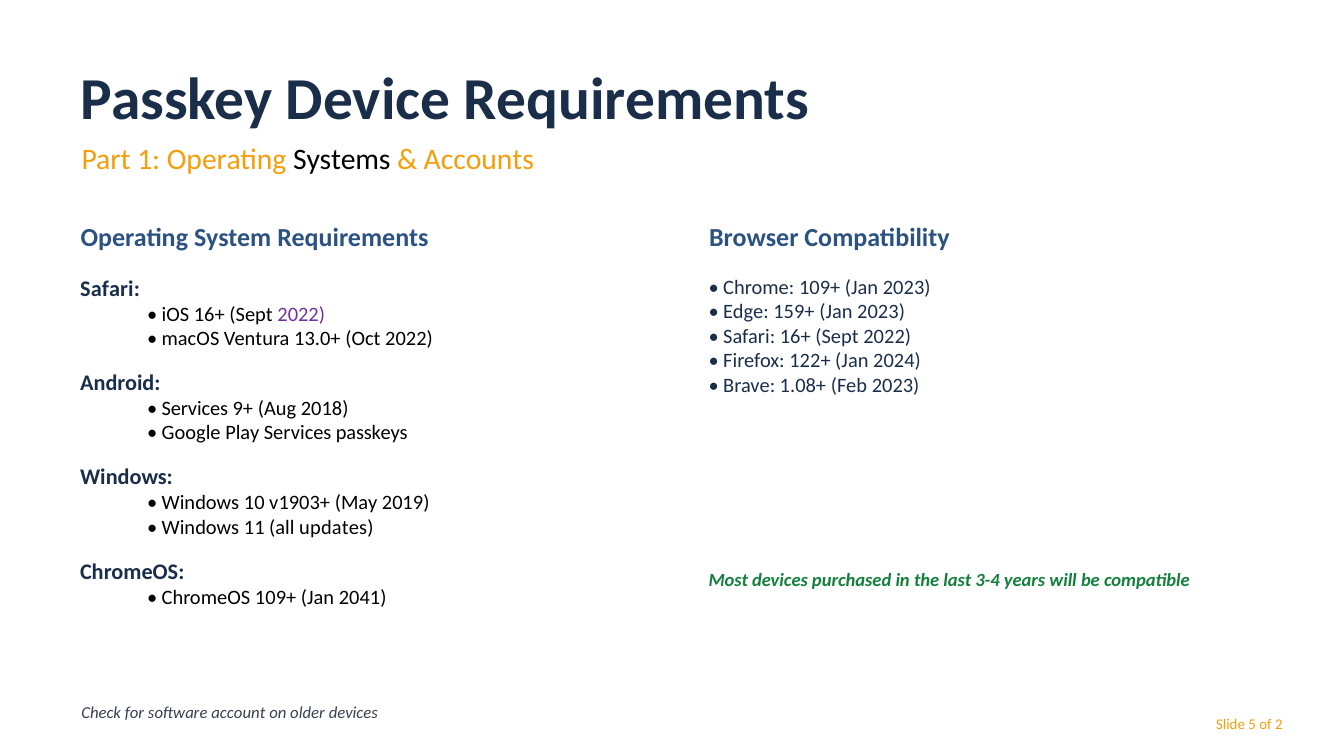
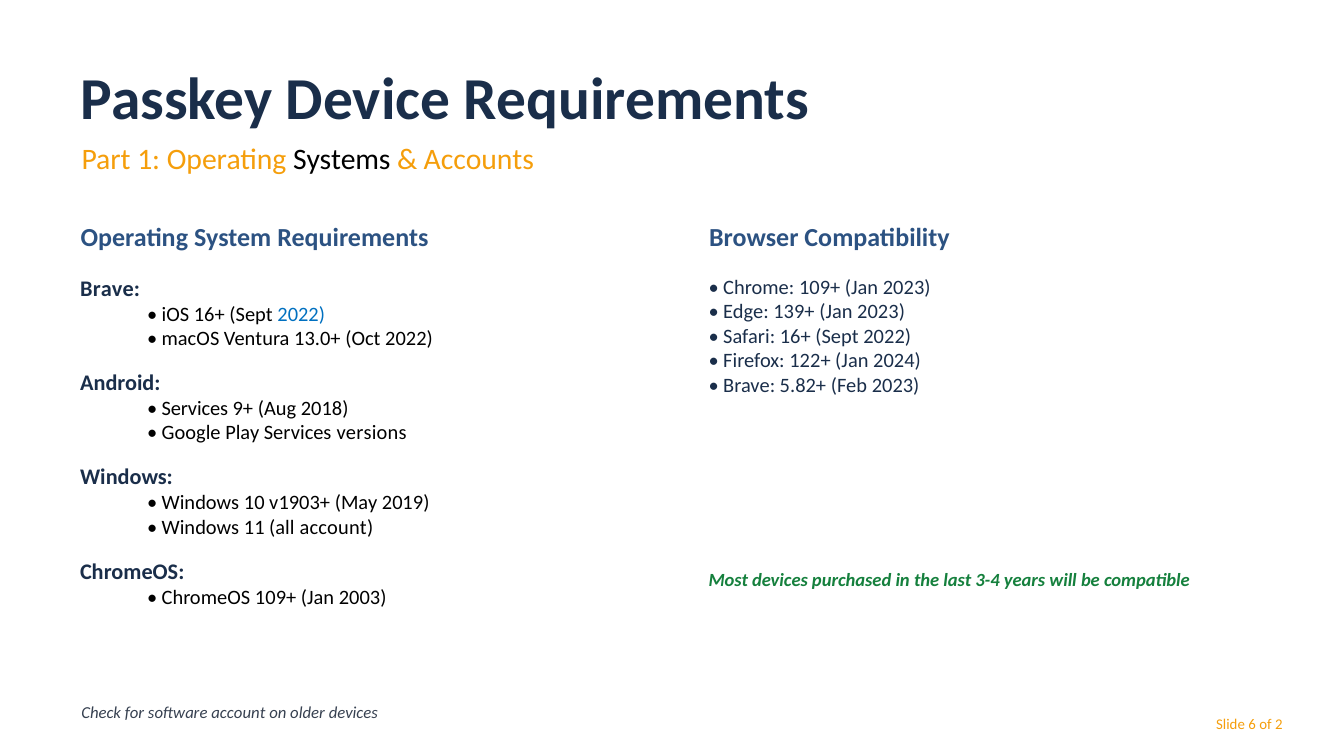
Safari at (110, 289): Safari -> Brave
159+: 159+ -> 139+
2022 at (301, 314) colour: purple -> blue
1.08+: 1.08+ -> 5.82+
passkeys: passkeys -> versions
all updates: updates -> account
2041: 2041 -> 2003
5: 5 -> 6
